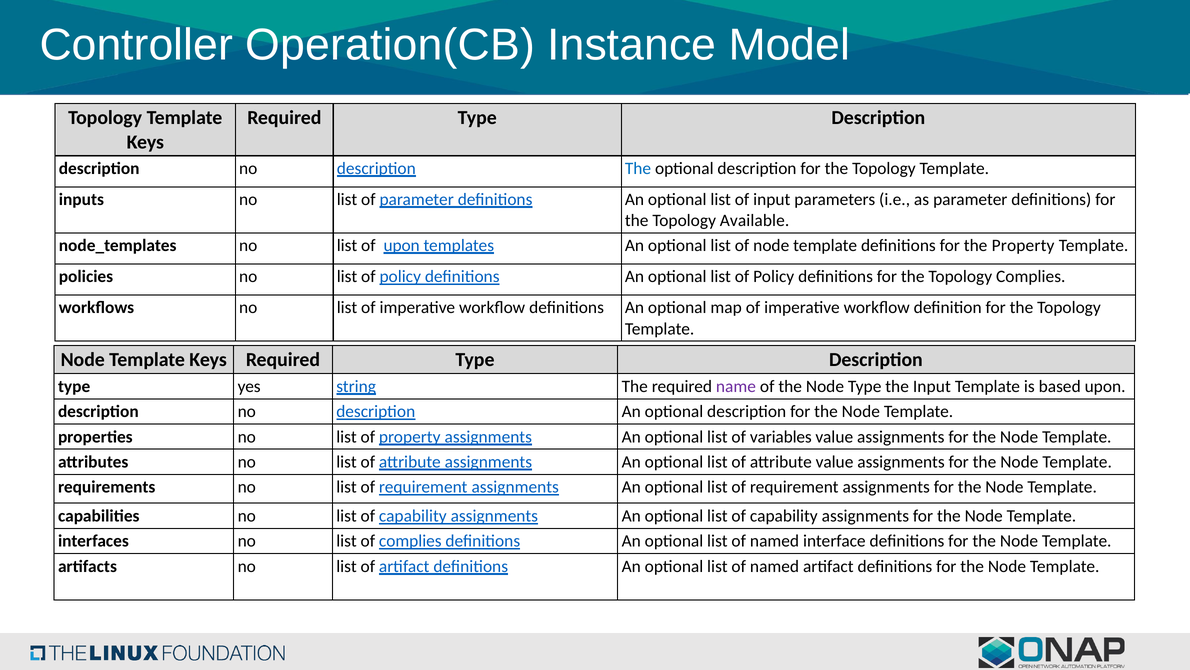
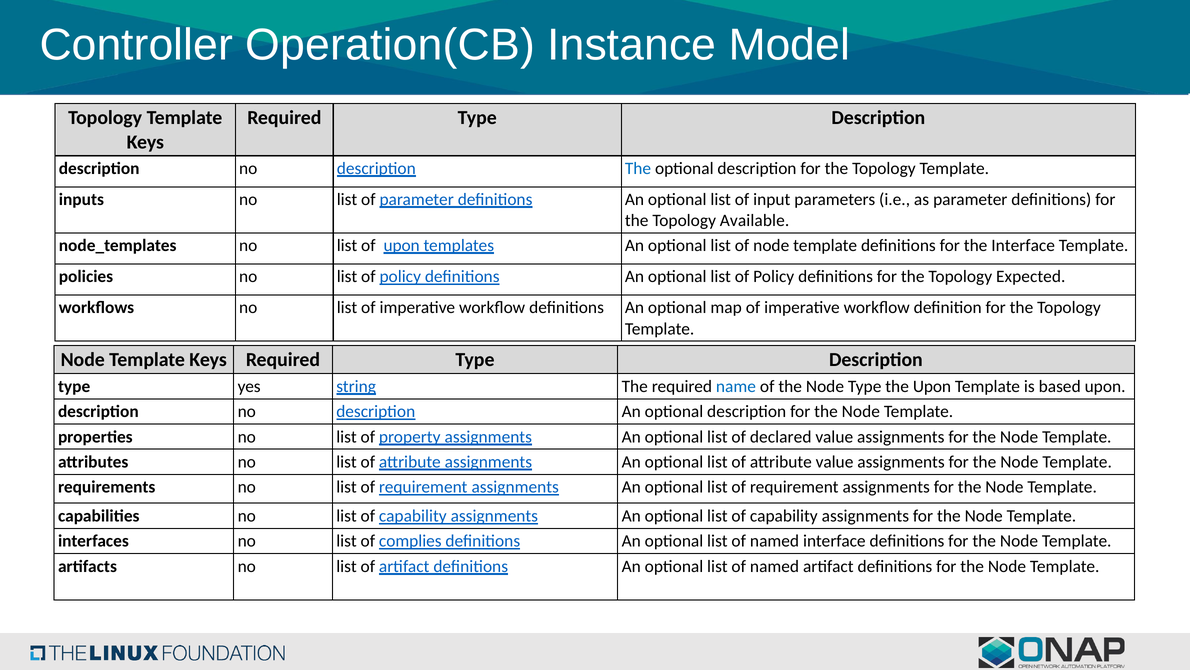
the Property: Property -> Interface
Topology Complies: Complies -> Expected
name colour: purple -> blue
the Input: Input -> Upon
variables: variables -> declared
